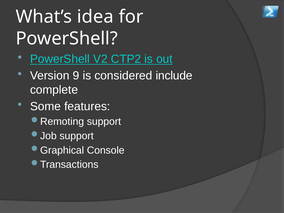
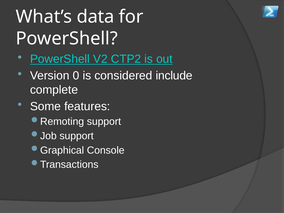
idea: idea -> data
9: 9 -> 0
